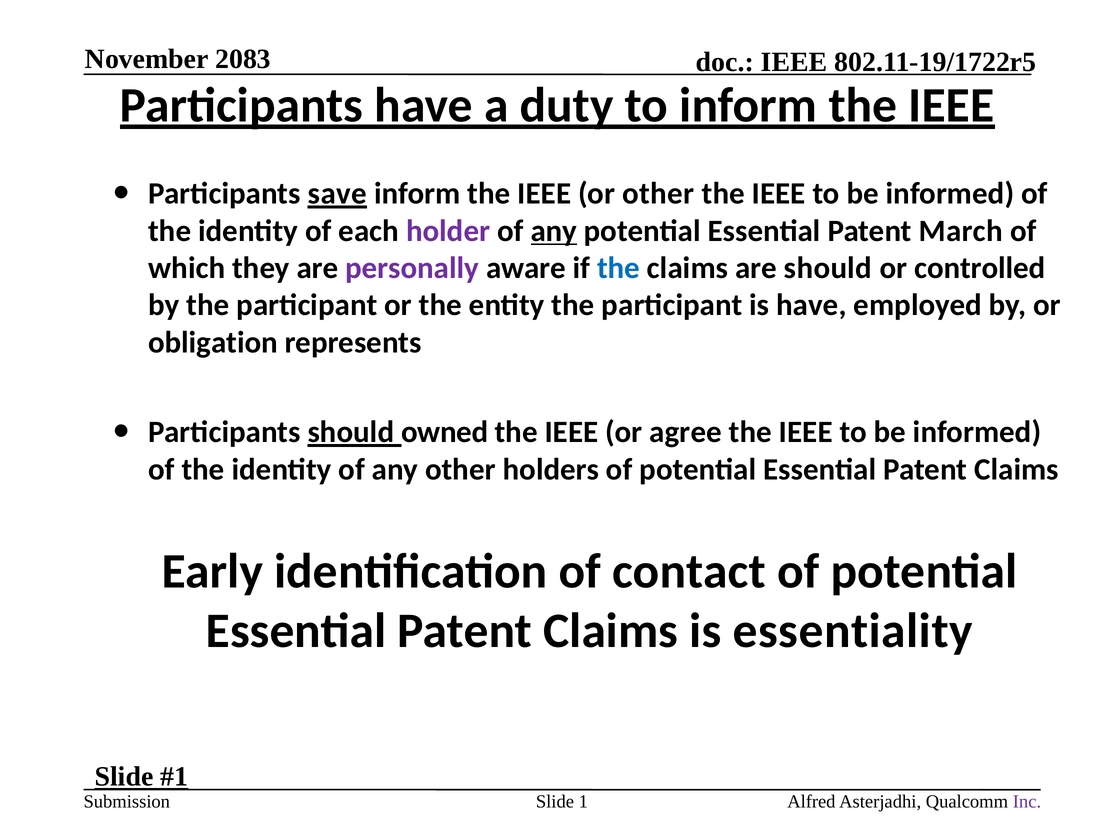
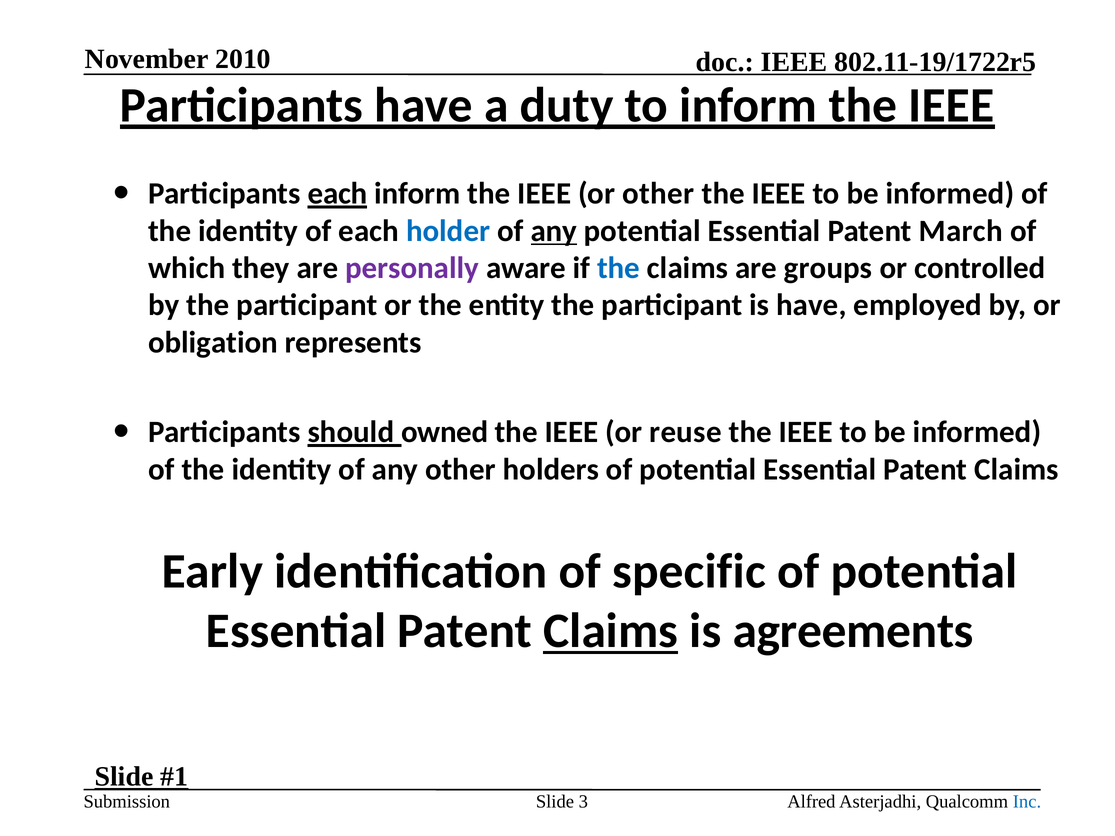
2083: 2083 -> 2010
Participants save: save -> each
holder colour: purple -> blue
are should: should -> groups
agree: agree -> reuse
contact: contact -> specific
Claims at (611, 631) underline: none -> present
essentiality: essentiality -> agreements
1: 1 -> 3
Inc colour: purple -> blue
